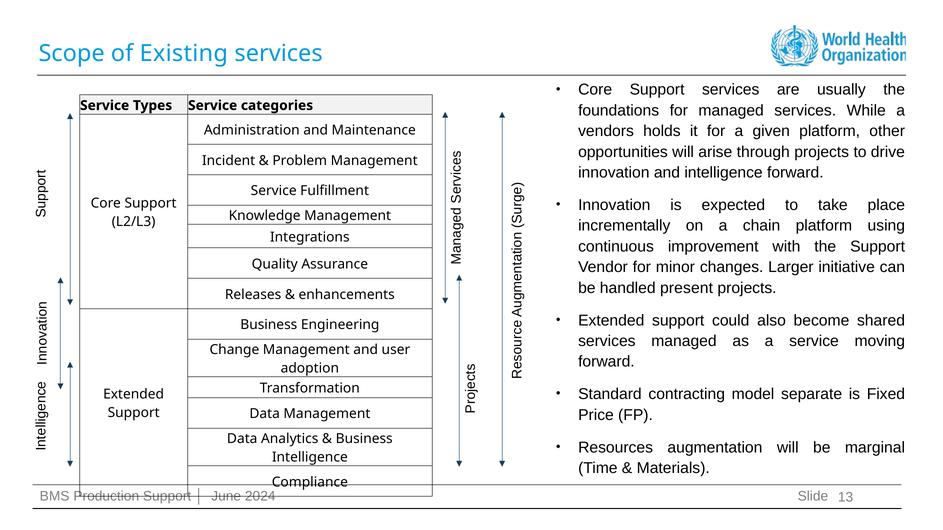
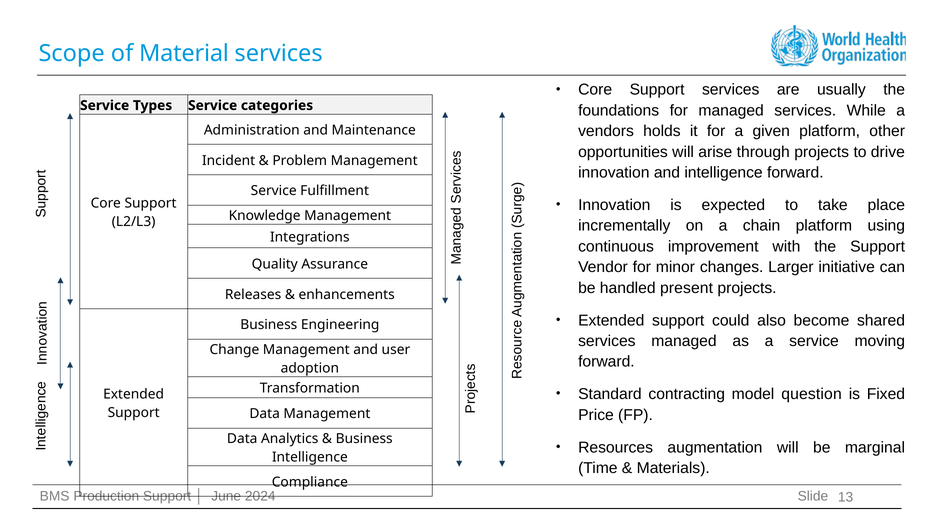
Existing: Existing -> Material
separate: separate -> question
